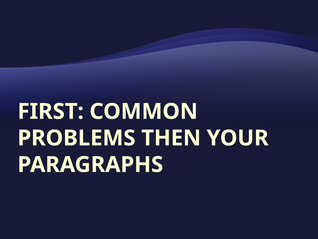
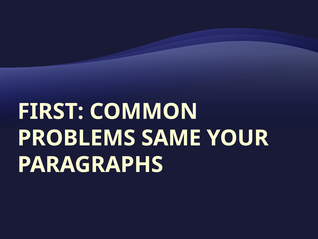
THEN: THEN -> SAME
